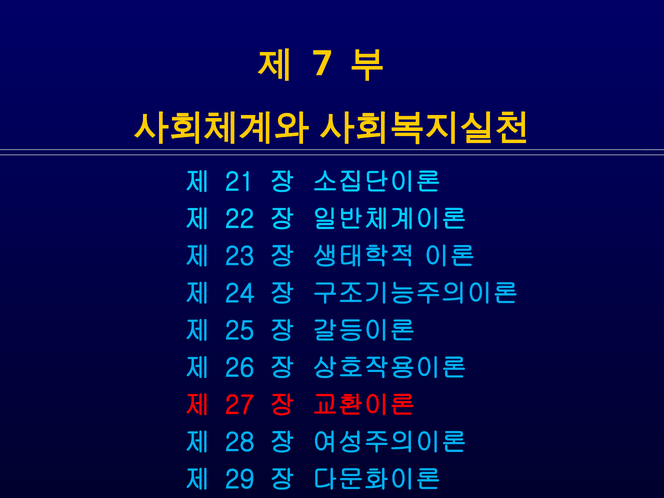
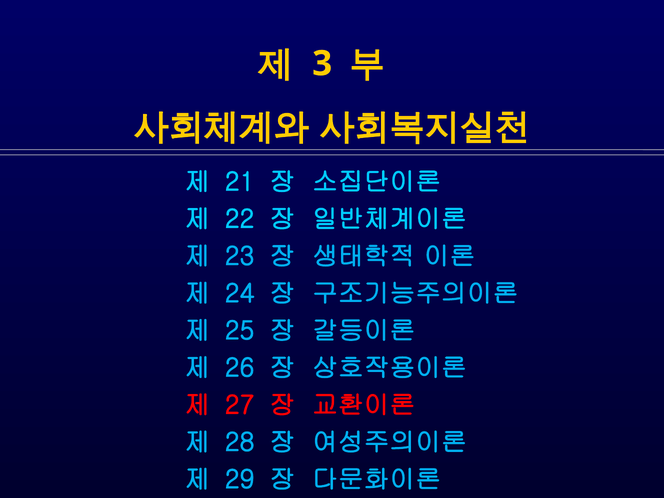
7: 7 -> 3
